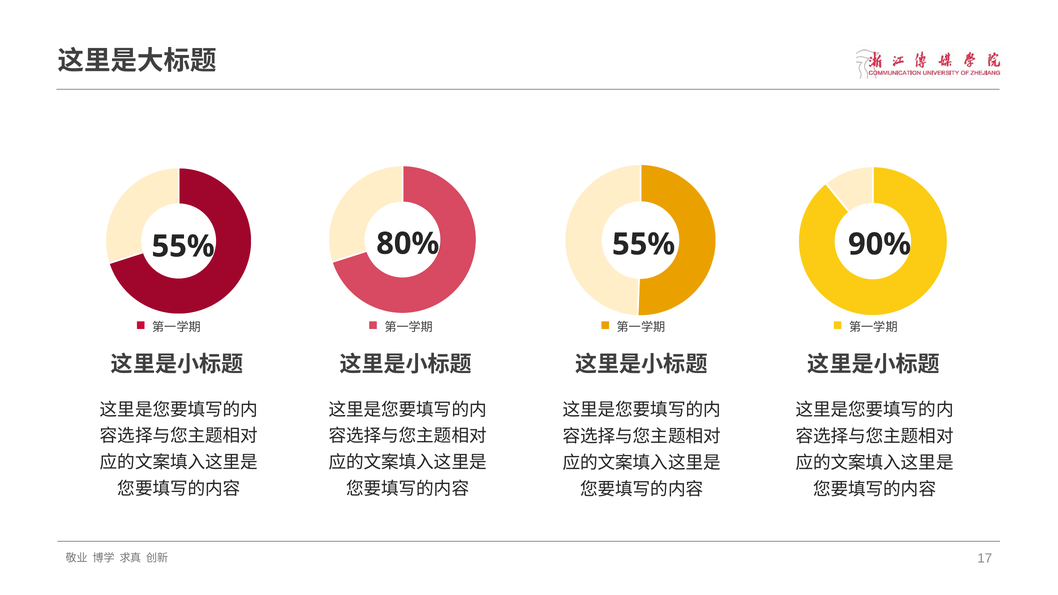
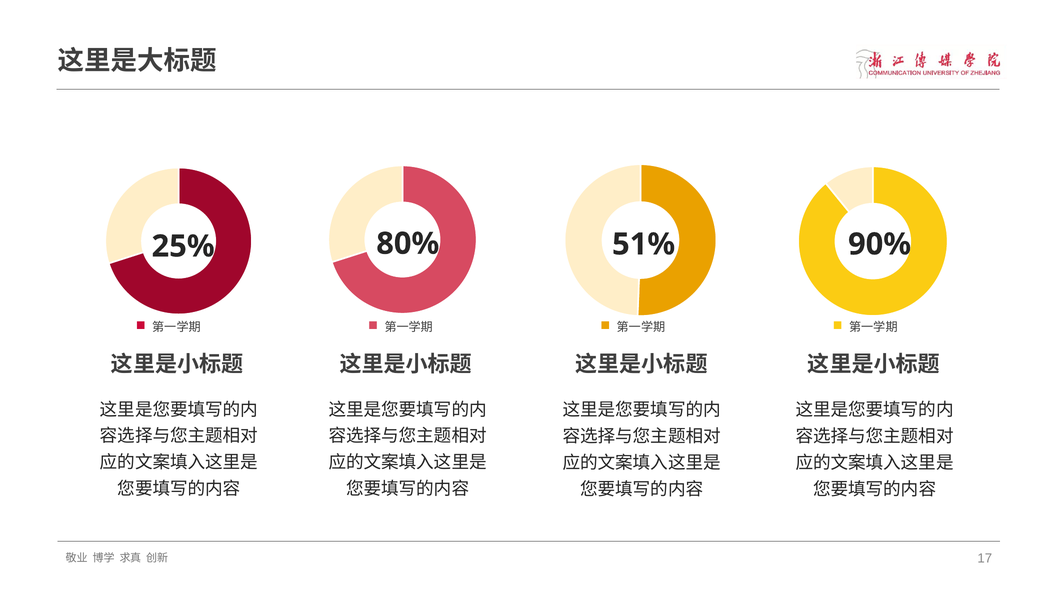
80% 55%: 55% -> 51%
55% at (183, 246): 55% -> 25%
